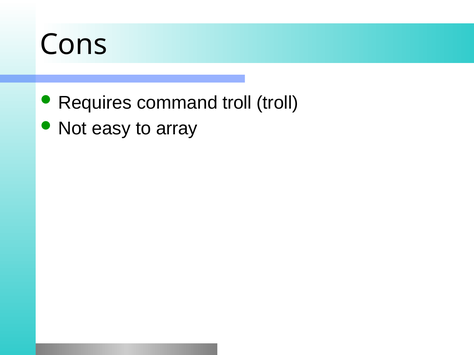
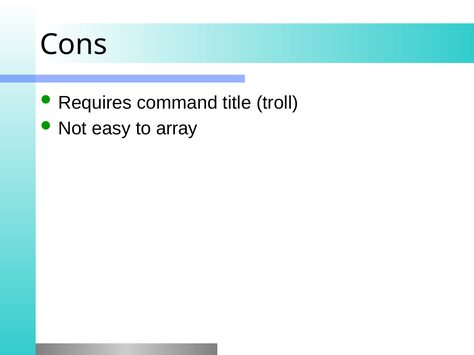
command troll: troll -> title
